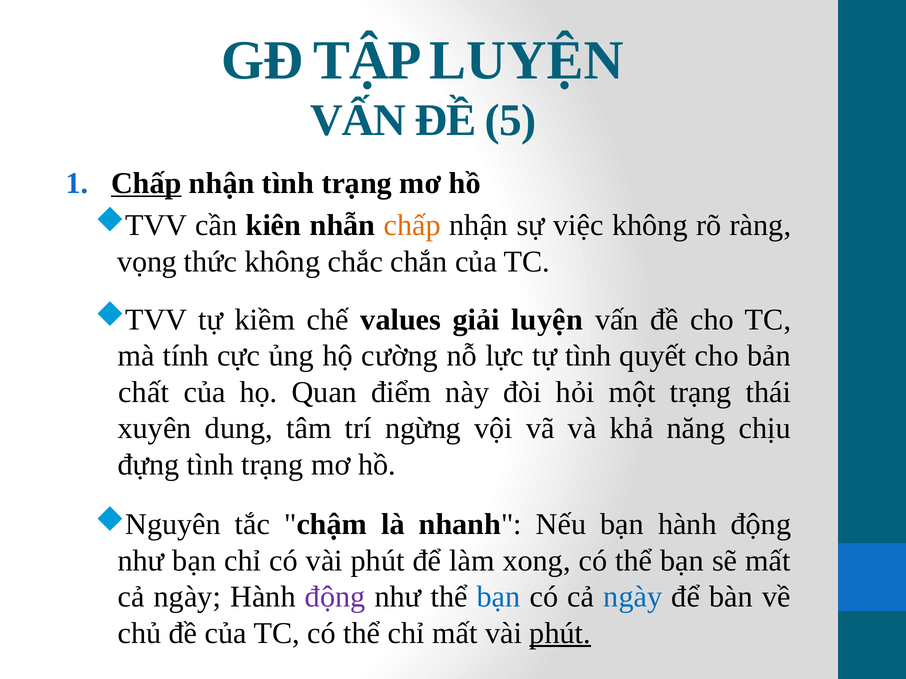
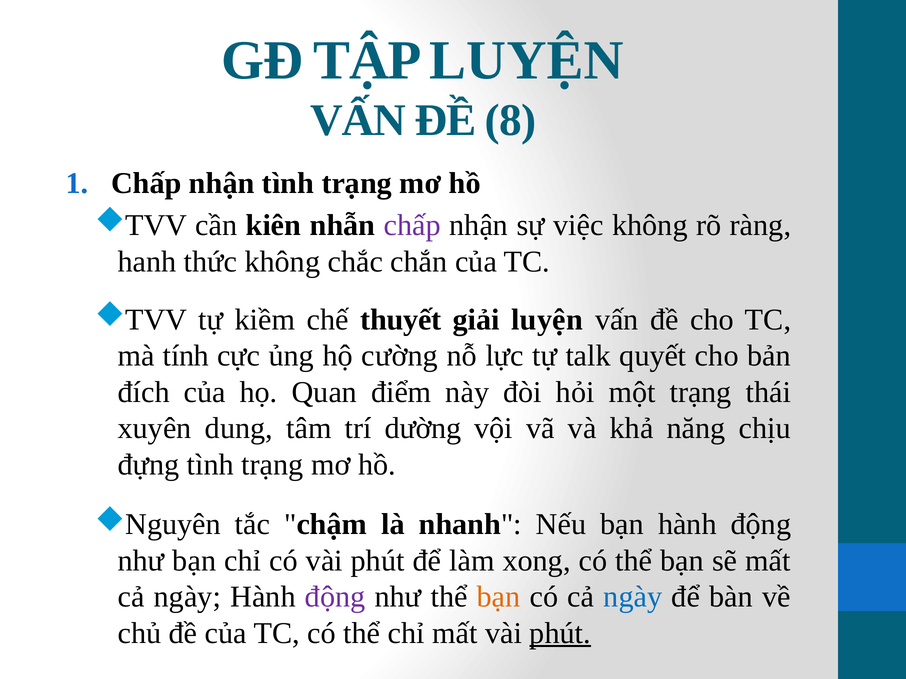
5: 5 -> 8
Chấp at (146, 183) underline: present -> none
chấp at (412, 226) colour: orange -> purple
vọng: vọng -> hanh
values: values -> thuyết
tự tình: tình -> talk
chất: chất -> đích
ngừng: ngừng -> dường
bạn at (499, 597) colour: blue -> orange
